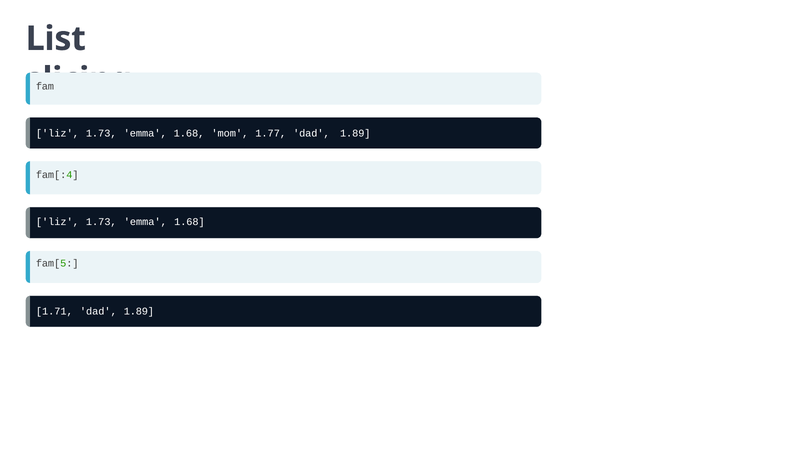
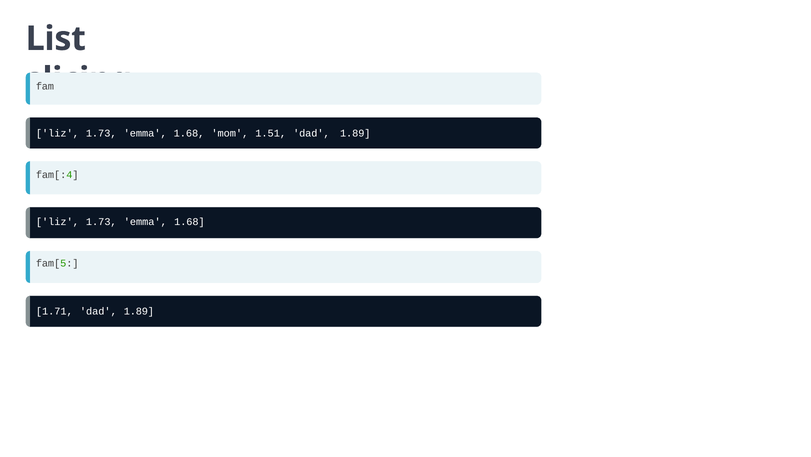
1.77: 1.77 -> 1.51
